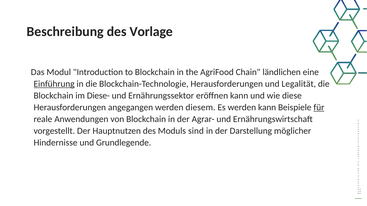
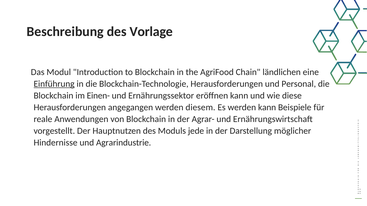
Legalität: Legalität -> Personal
Diese-: Diese- -> Einen-
für underline: present -> none
sind: sind -> jede
Grundlegende: Grundlegende -> Agrarindustrie
